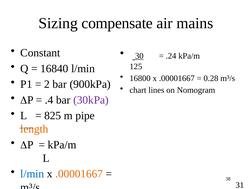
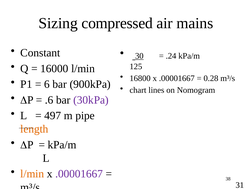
compensate: compensate -> compressed
16840: 16840 -> 16000
2: 2 -> 6
.4: .4 -> .6
825: 825 -> 497
l/min at (32, 174) colour: blue -> orange
.00001667 at (79, 174) colour: orange -> purple
